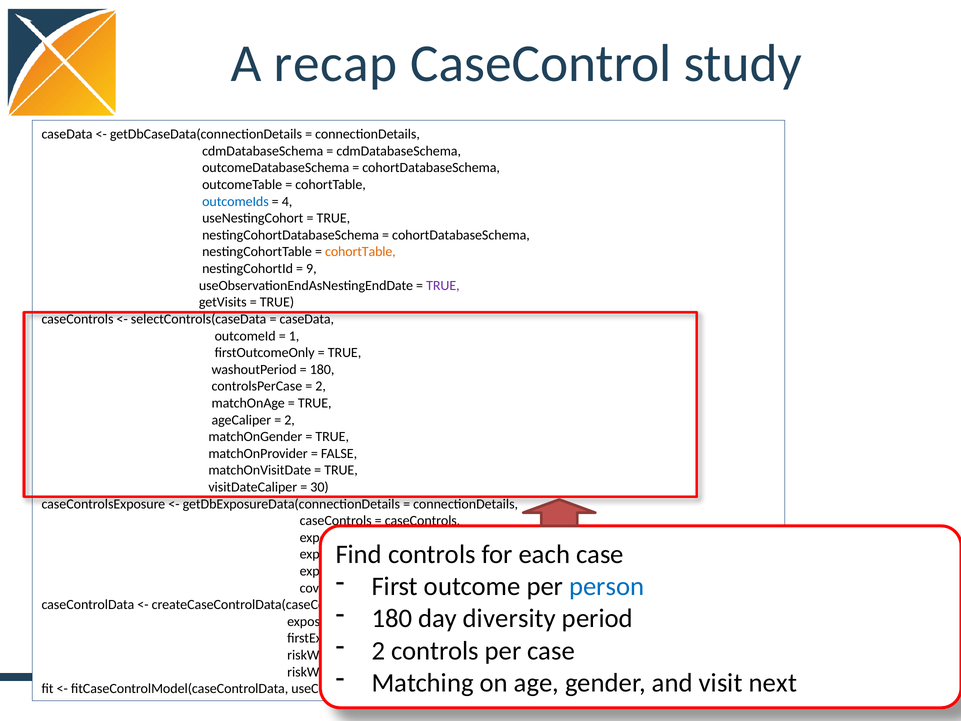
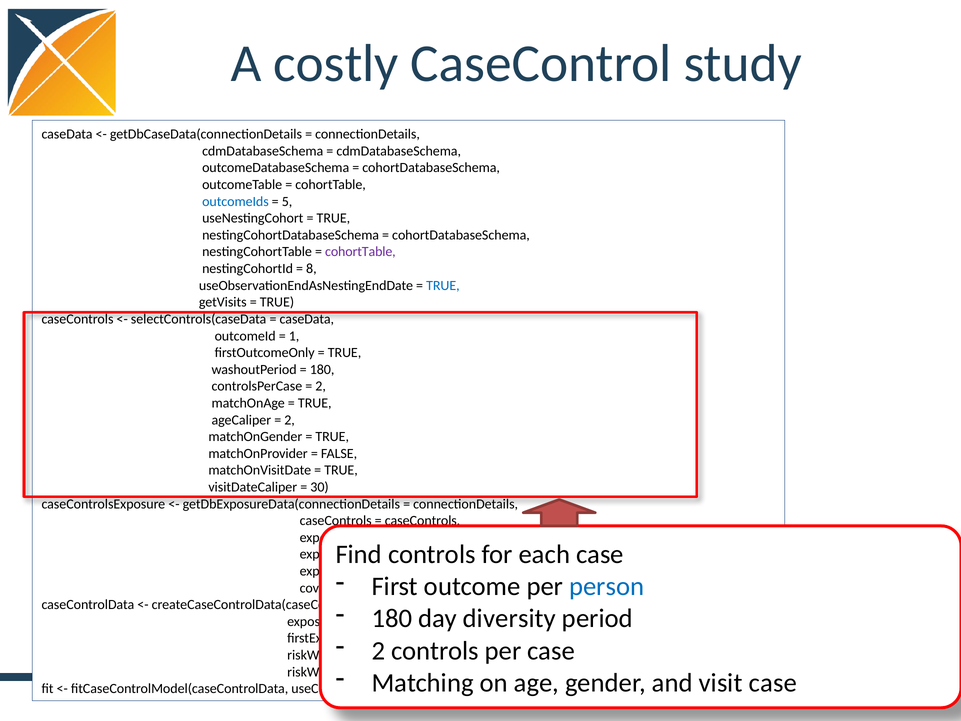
recap: recap -> costly
4: 4 -> 5
cohortTable at (360, 252) colour: orange -> purple
9: 9 -> 8
TRUE at (443, 285) colour: purple -> blue
visit next: next -> case
